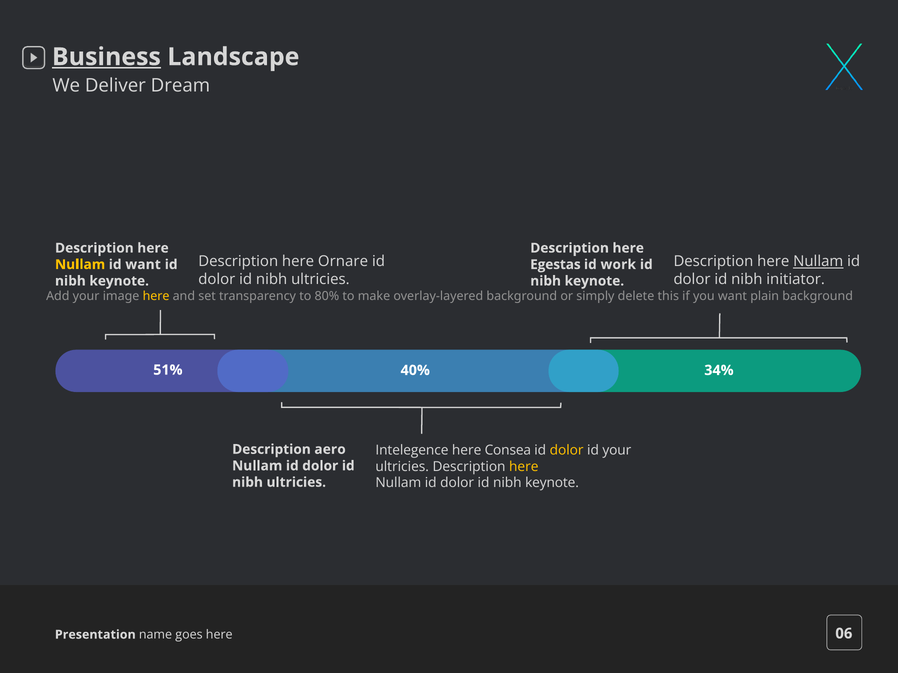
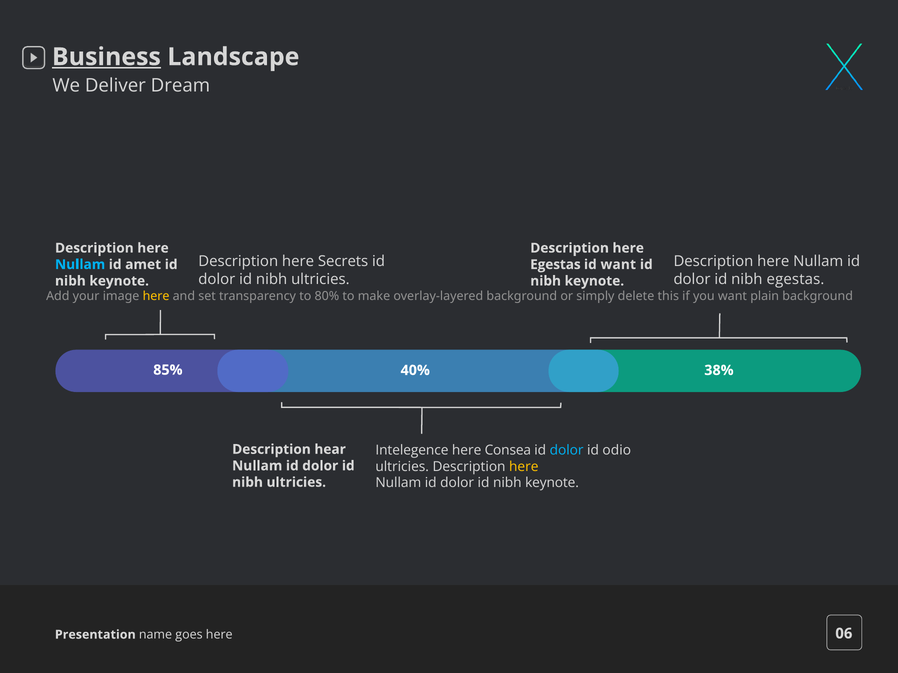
Ornare: Ornare -> Secrets
Nullam at (818, 262) underline: present -> none
Nullam at (80, 265) colour: yellow -> light blue
id want: want -> amet
id work: work -> want
nibh initiator: initiator -> egestas
51%: 51% -> 85%
34%: 34% -> 38%
aero: aero -> hear
dolor at (567, 450) colour: yellow -> light blue
id your: your -> odio
